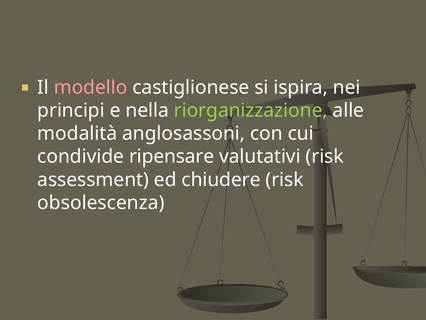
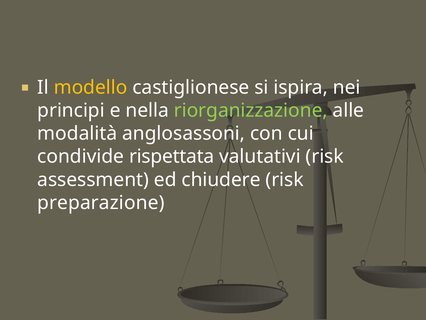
modello colour: pink -> yellow
ripensare: ripensare -> rispettata
obsolescenza: obsolescenza -> preparazione
